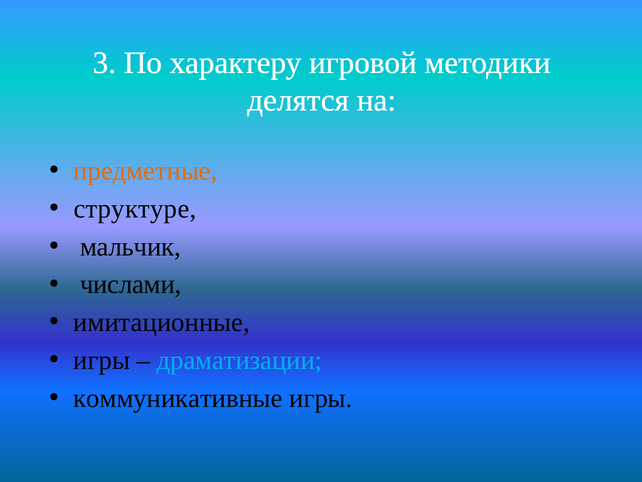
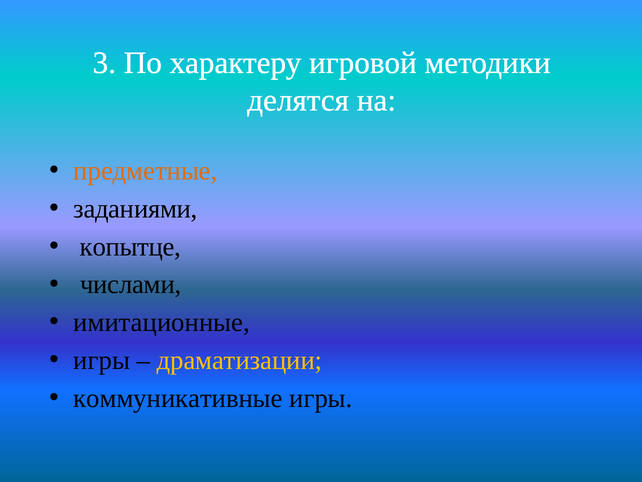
структуре: структуре -> заданиями
мальчик: мальчик -> копытце
драматизации colour: light blue -> yellow
